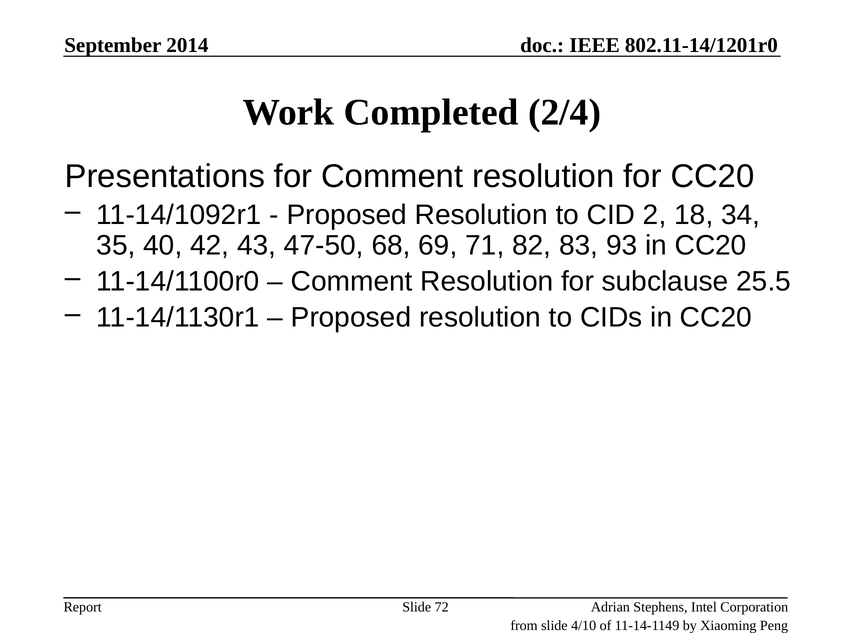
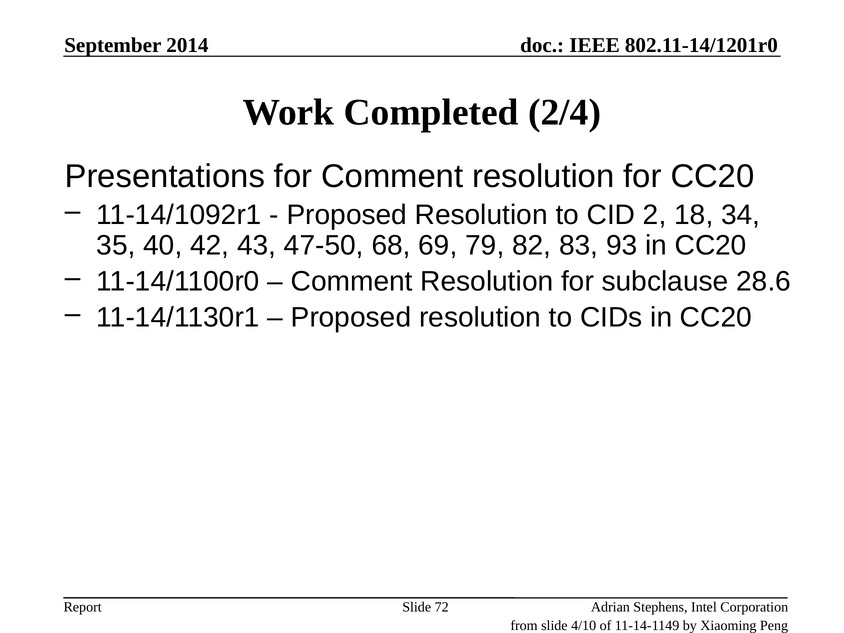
71: 71 -> 79
25.5: 25.5 -> 28.6
